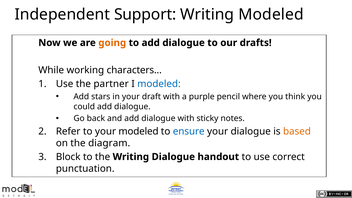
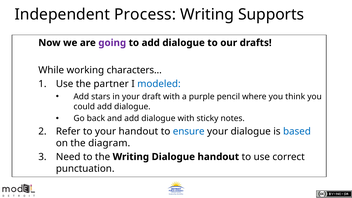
Support: Support -> Process
Writing Modeled: Modeled -> Supports
going colour: orange -> purple
your modeled: modeled -> handout
based colour: orange -> blue
Block: Block -> Need
